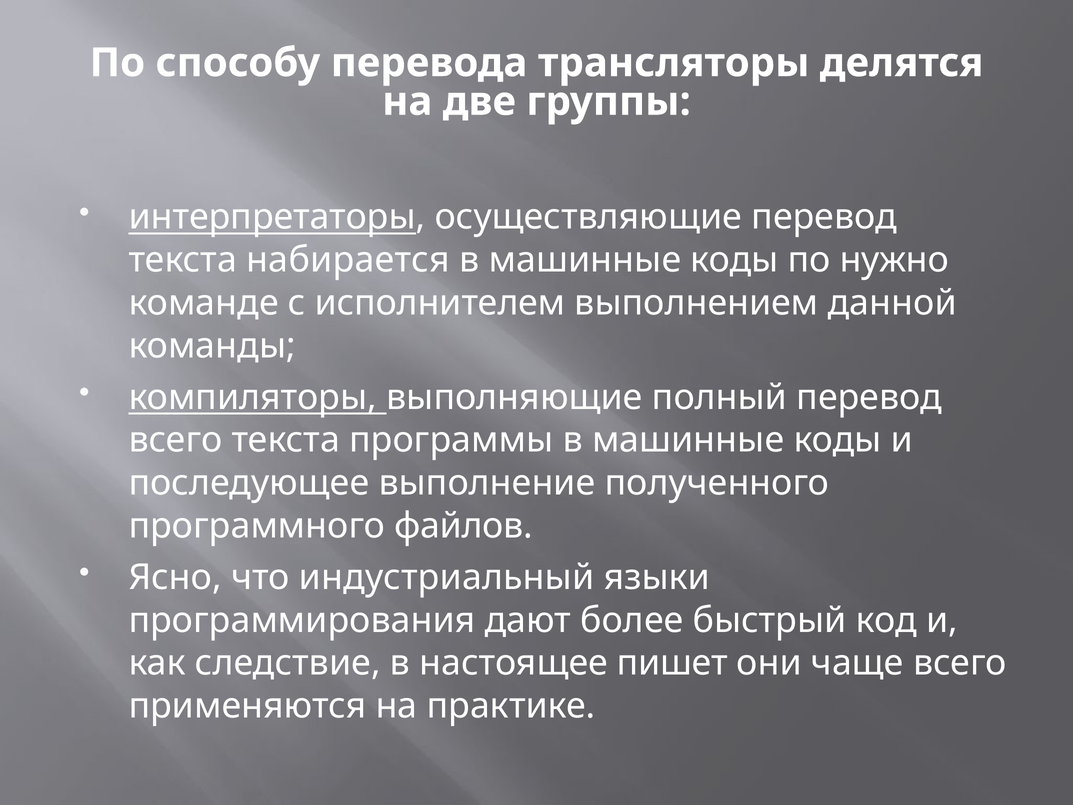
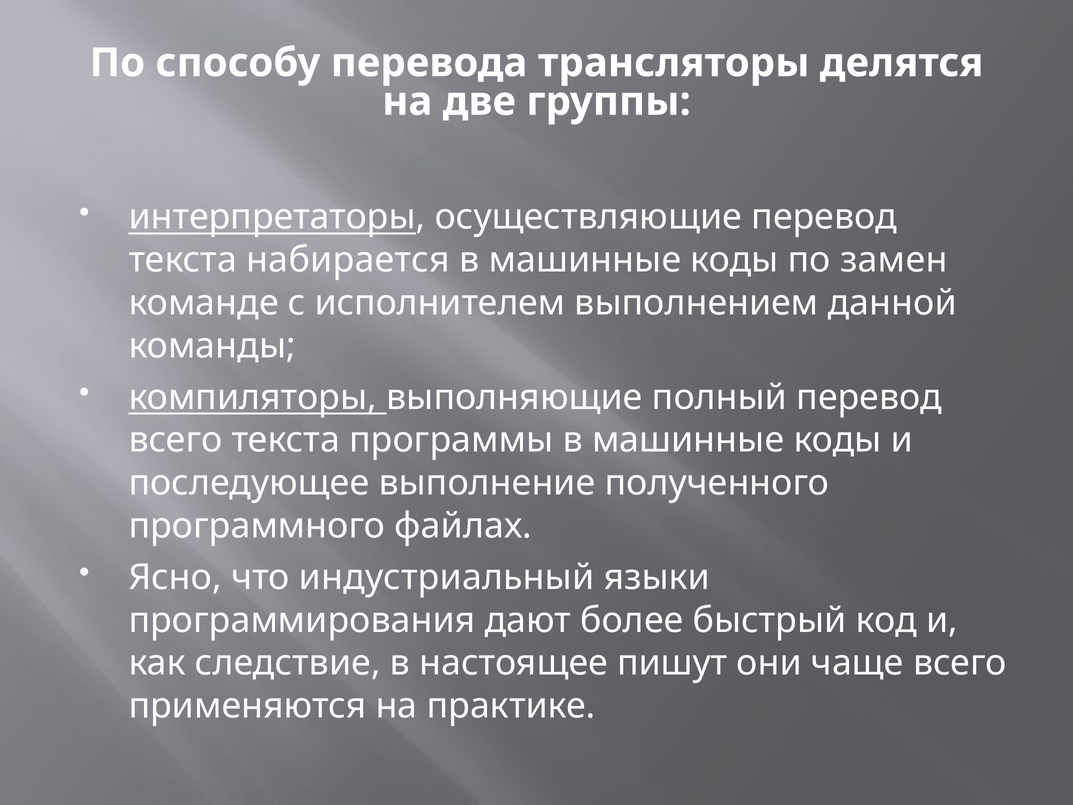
нужно: нужно -> замен
файлов: файлов -> файлах
пишет: пишет -> пишут
